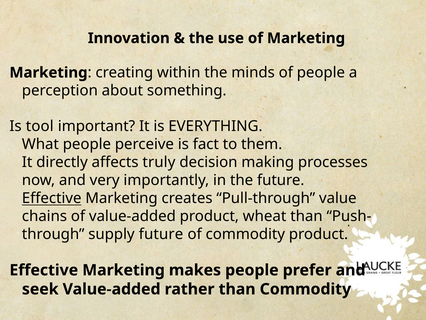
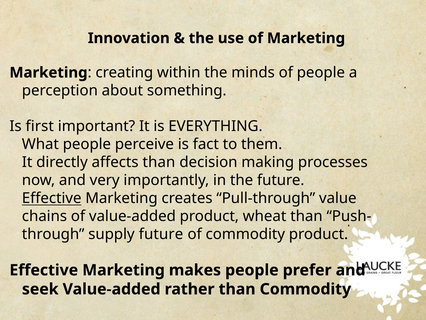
tool: tool -> first
affects truly: truly -> than
